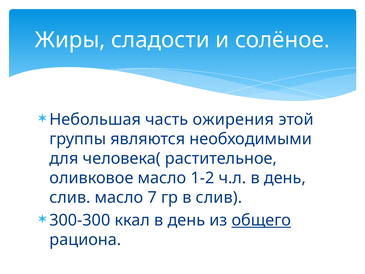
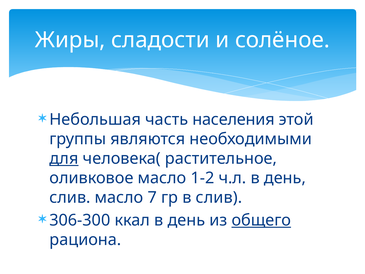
ожирения: ожирения -> населения
для underline: none -> present
300-300: 300-300 -> 306-300
